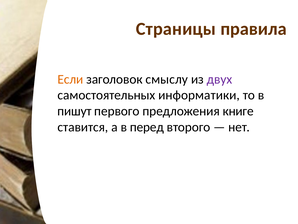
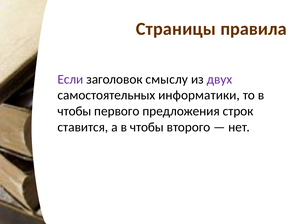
Если colour: orange -> purple
пишут at (74, 111): пишут -> чтобы
книге: книге -> строк
а в перед: перед -> чтобы
